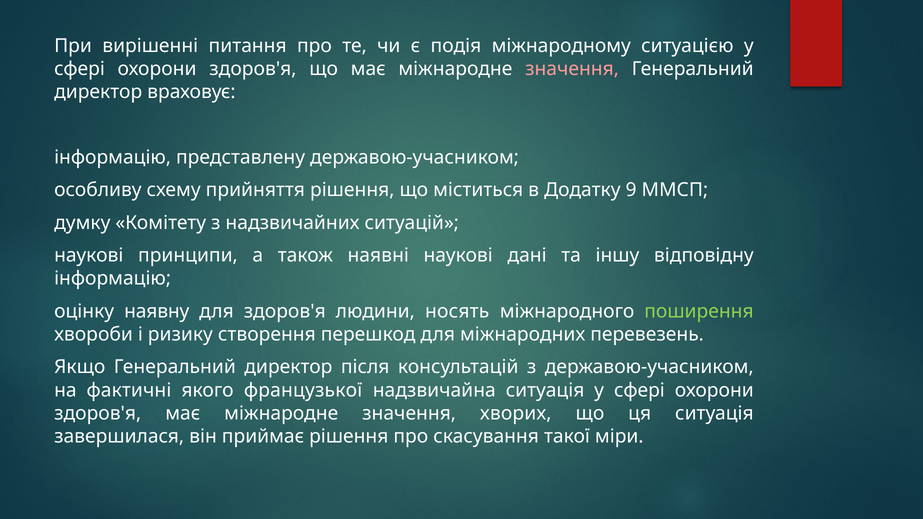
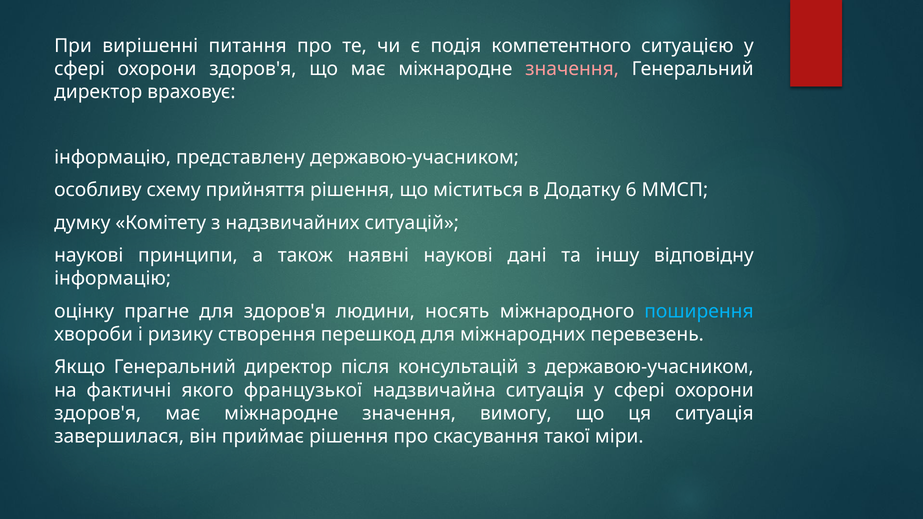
міжнародному: міжнародному -> компетентного
9: 9 -> 6
наявну: наявну -> прагне
поширення colour: light green -> light blue
хворих: хворих -> вимогу
